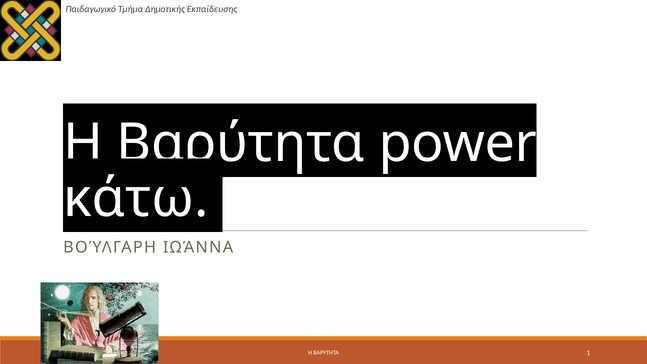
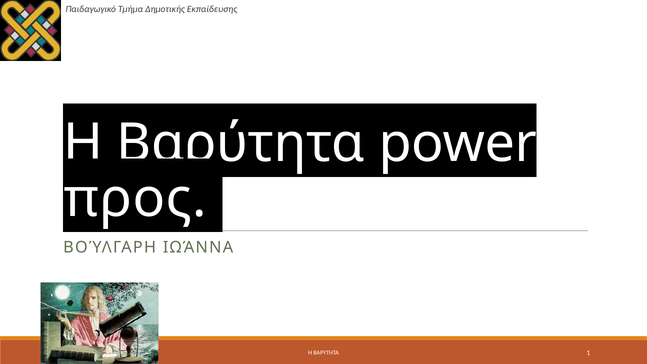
κάτω: κάτω -> προς
